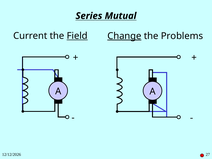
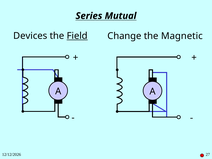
Current: Current -> Devices
Change underline: present -> none
Problems: Problems -> Magnetic
